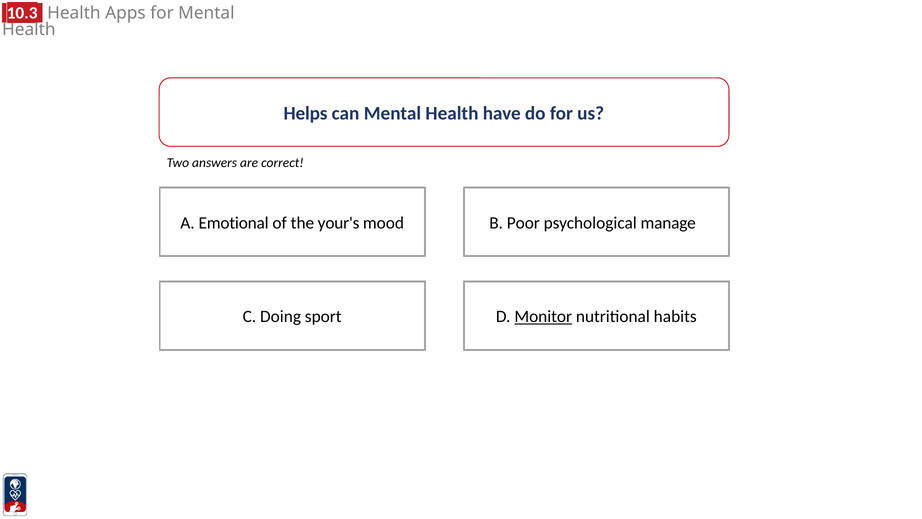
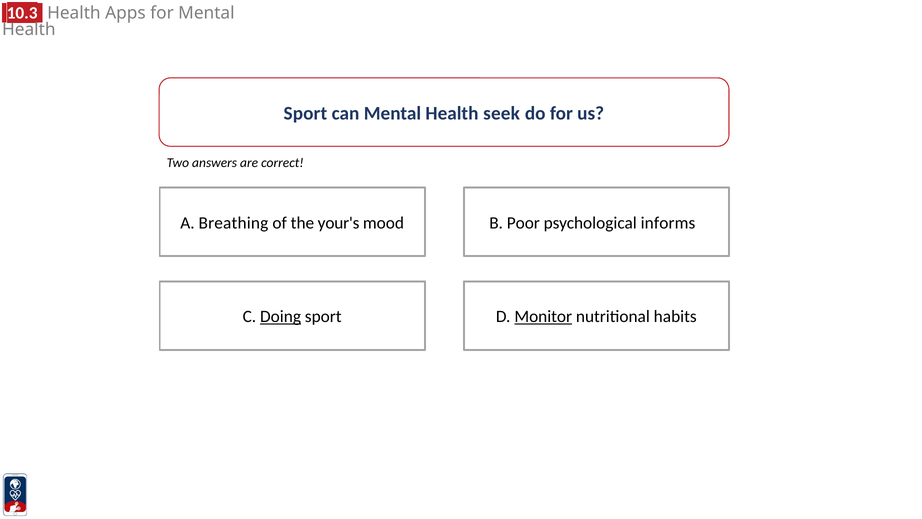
Helps at (306, 113): Helps -> Sport
have: have -> seek
manage: manage -> informs
Emotional: Emotional -> Breathing
Doing underline: none -> present
